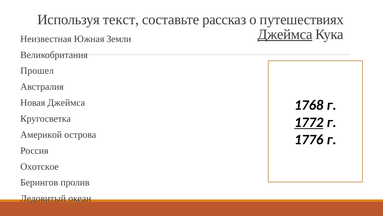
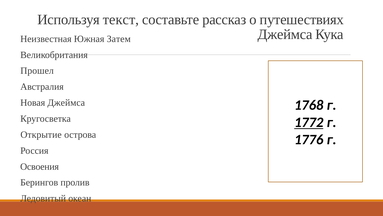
Джеймса at (285, 34) underline: present -> none
Земли: Земли -> Затем
Америкой: Америкой -> Открытие
Охотское: Охотское -> Освоения
